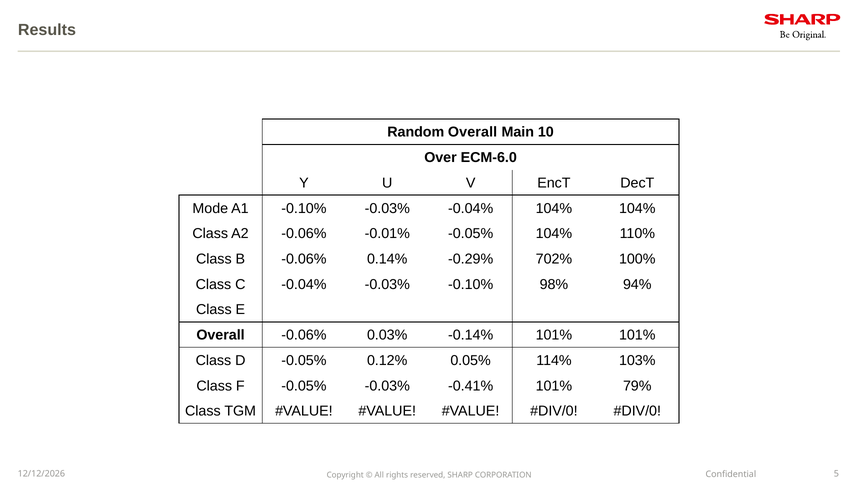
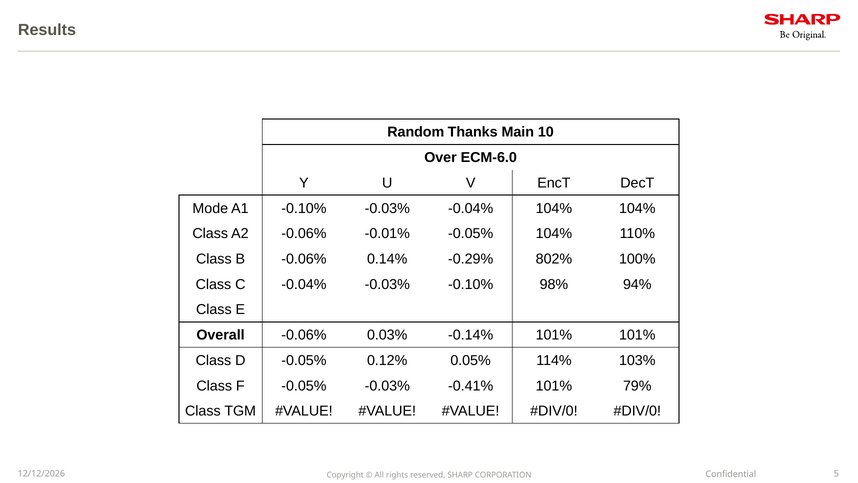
Random Overall: Overall -> Thanks
702%: 702% -> 802%
